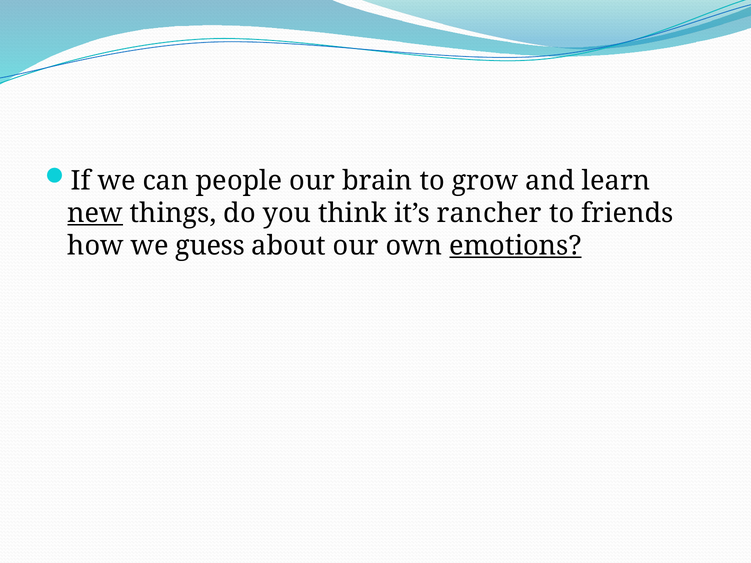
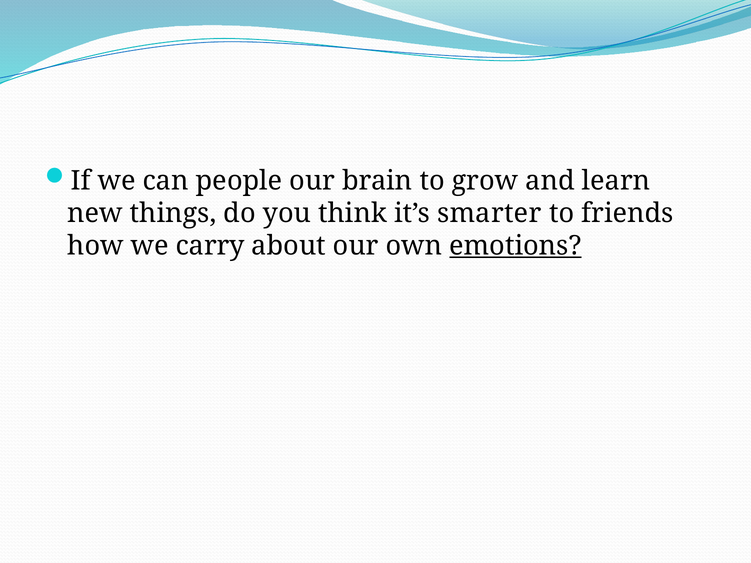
new underline: present -> none
rancher: rancher -> smarter
guess: guess -> carry
